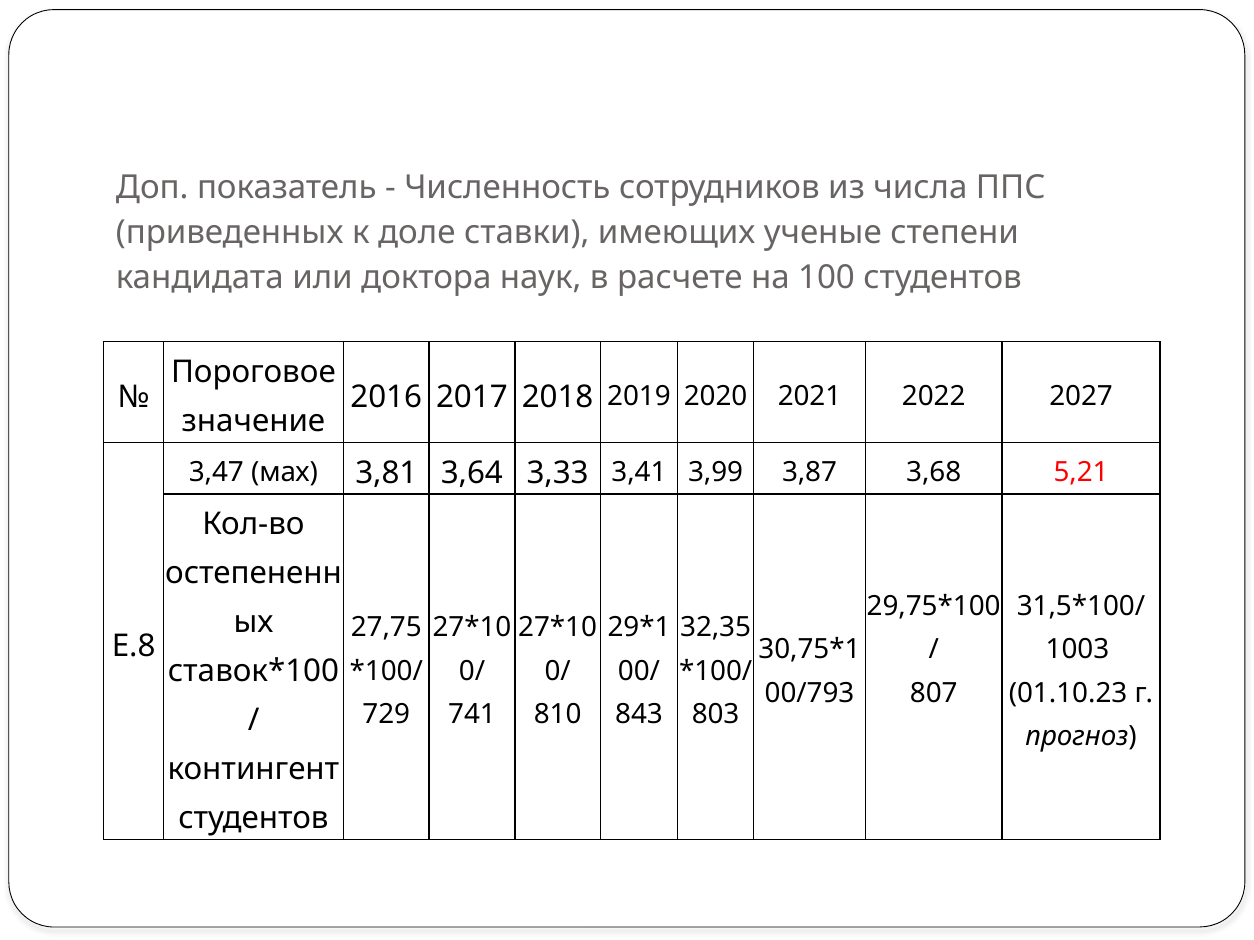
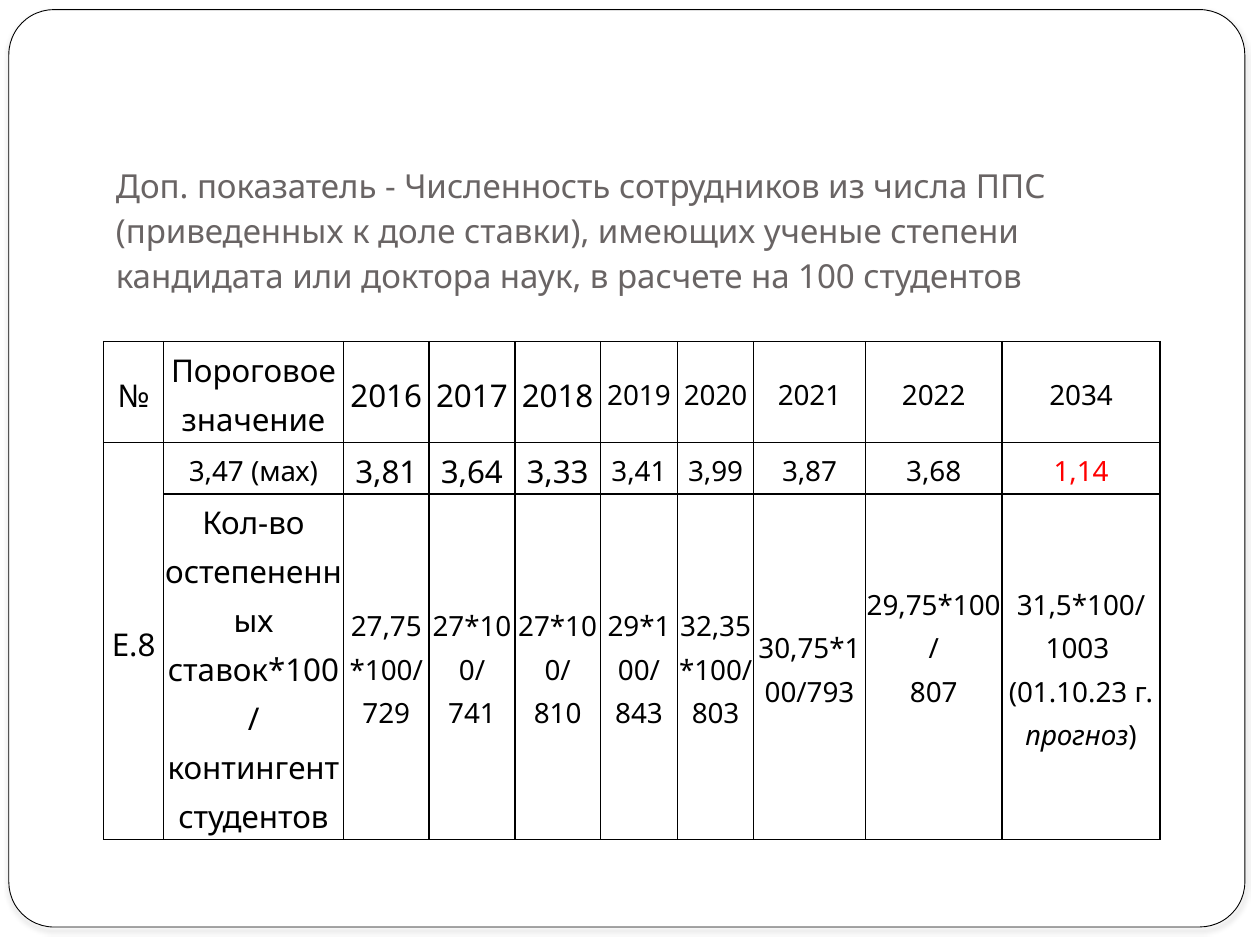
2027: 2027 -> 2034
5,21: 5,21 -> 1,14
